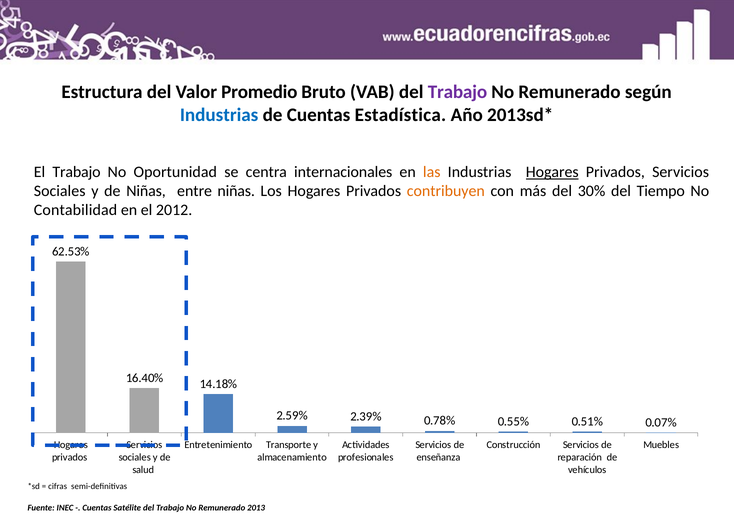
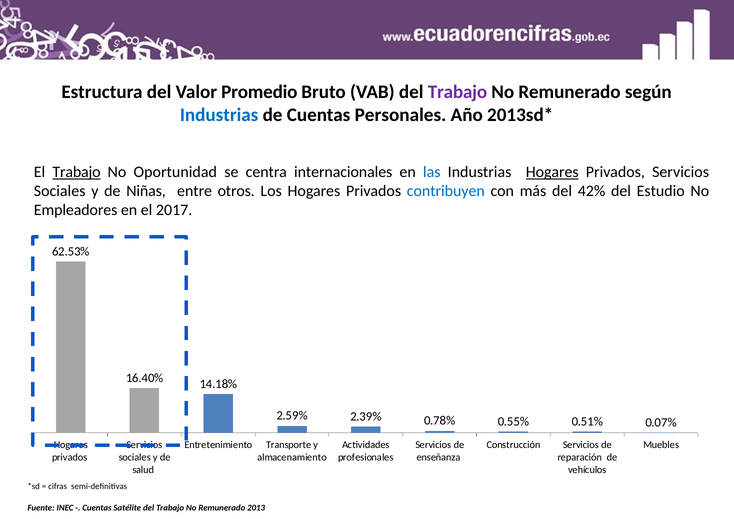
Estadística: Estadística -> Personales
Trabajo at (77, 172) underline: none -> present
las colour: orange -> blue
entre niñas: niñas -> otros
contribuyen colour: orange -> blue
30%: 30% -> 42%
Tiempo: Tiempo -> Estudio
Contabilidad: Contabilidad -> Empleadores
2012: 2012 -> 2017
